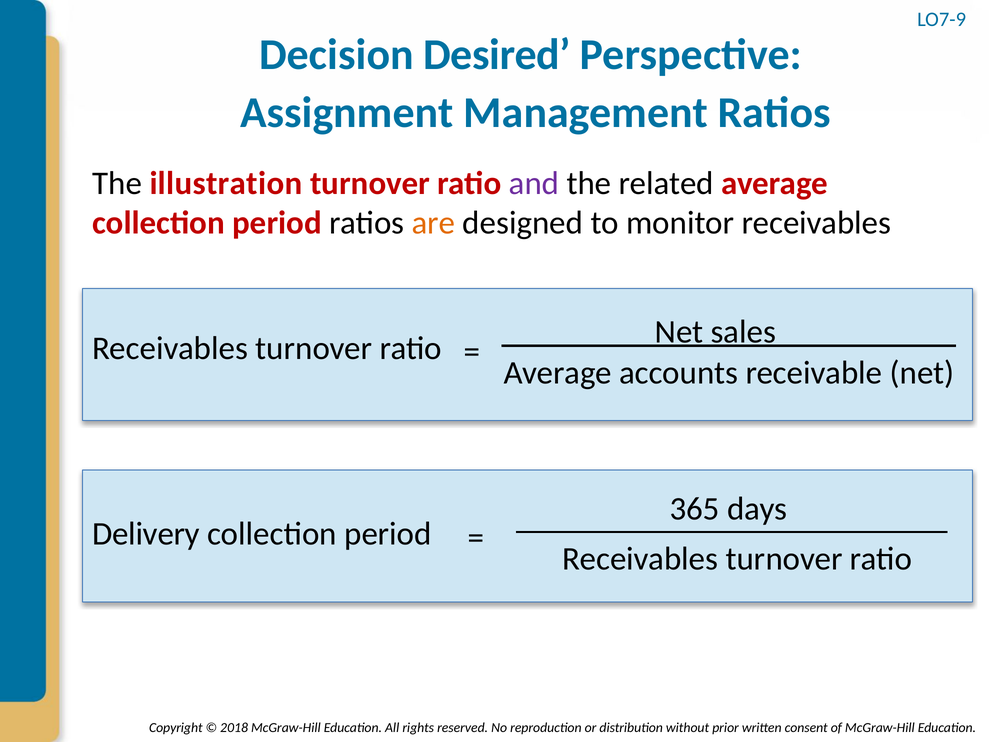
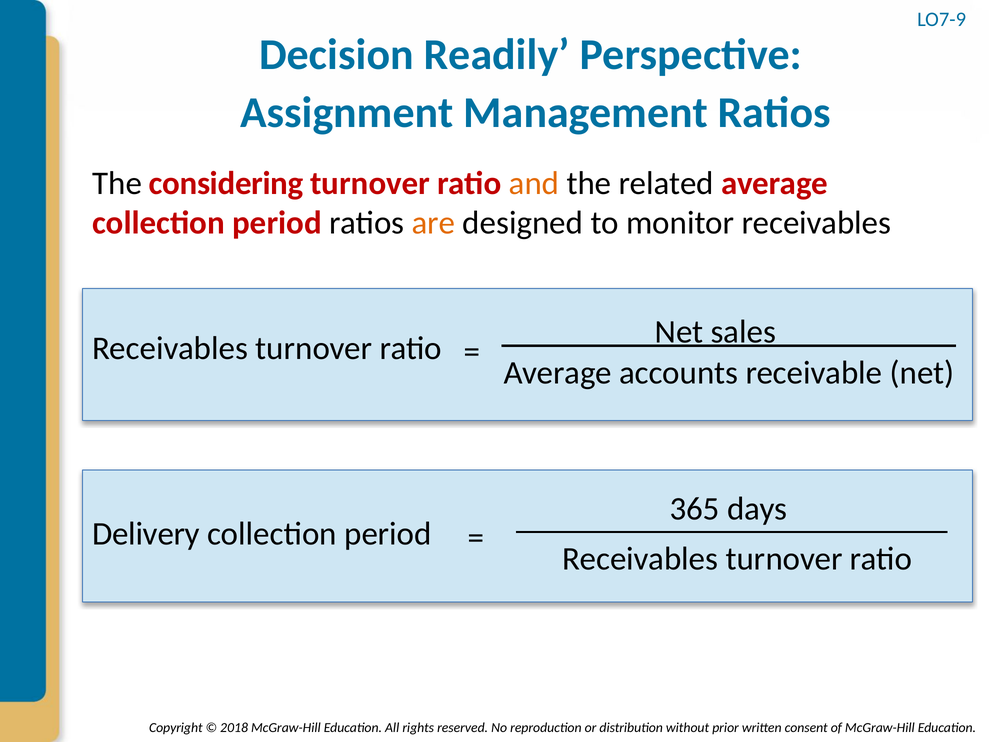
Desired: Desired -> Readily
illustration: illustration -> considering
and colour: purple -> orange
